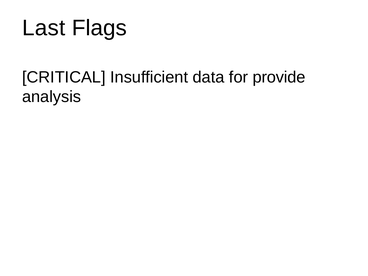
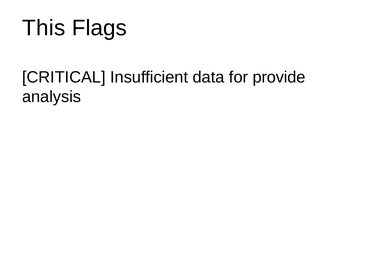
Last: Last -> This
